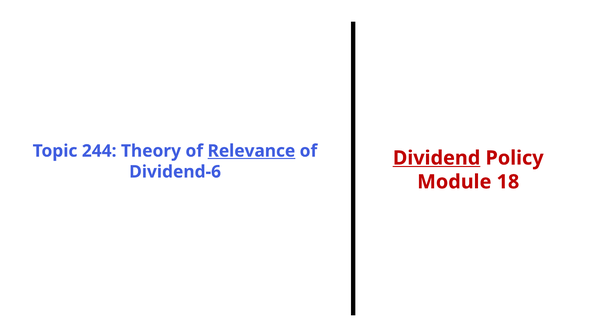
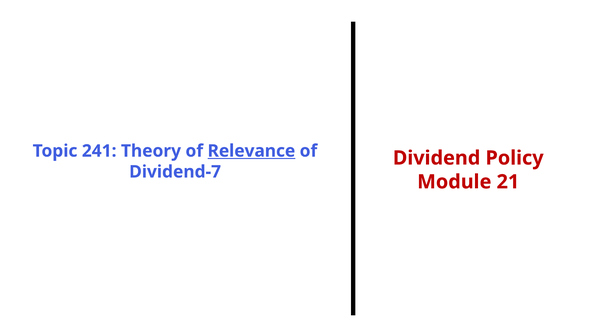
244: 244 -> 241
Dividend underline: present -> none
Dividend-6: Dividend-6 -> Dividend-7
18: 18 -> 21
